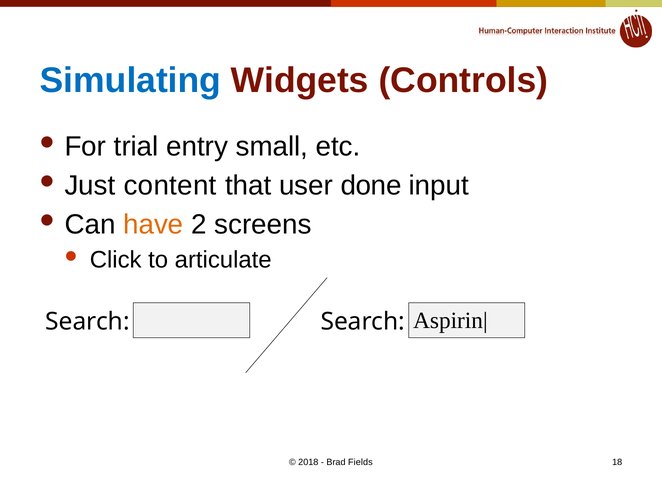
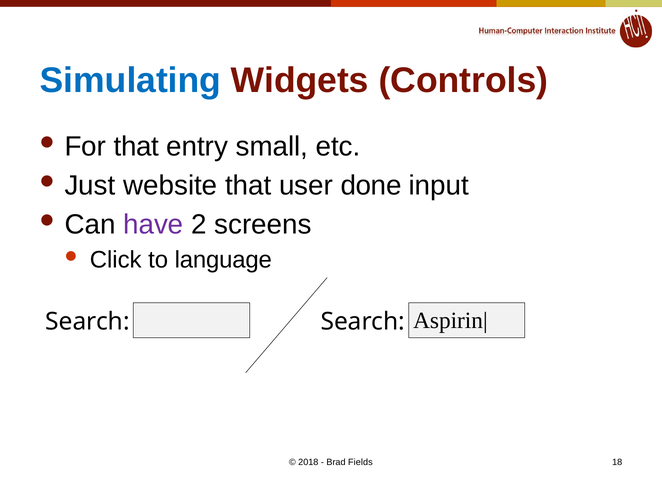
For trial: trial -> that
content: content -> website
have colour: orange -> purple
articulate: articulate -> language
